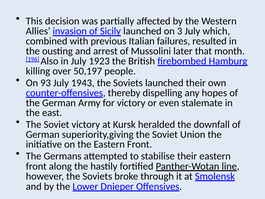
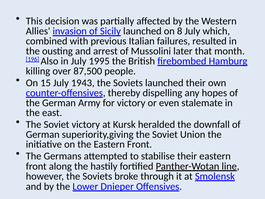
3: 3 -> 8
1923: 1923 -> 1995
50,197: 50,197 -> 87,500
93: 93 -> 15
